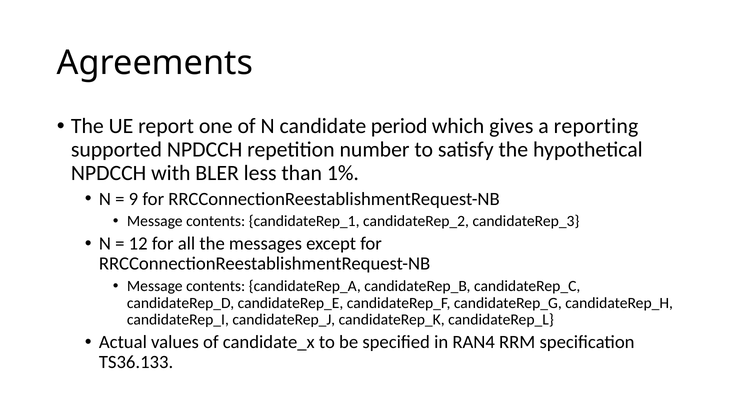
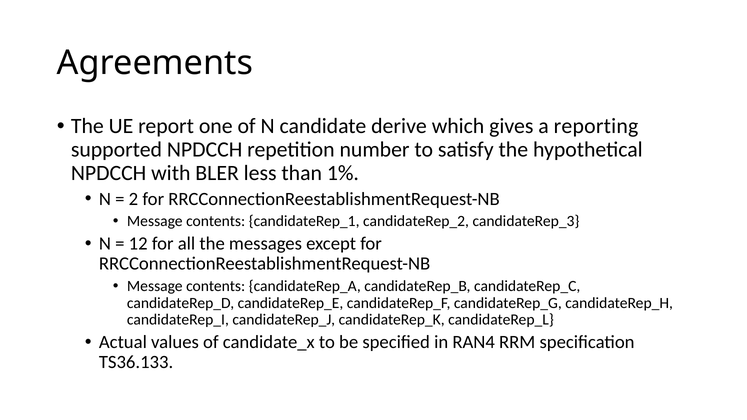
period: period -> derive
9: 9 -> 2
